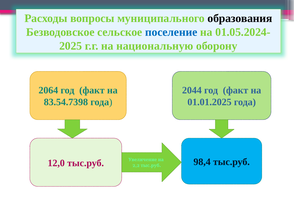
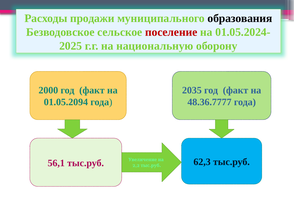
вопросы: вопросы -> продажи
поселение colour: blue -> red
2064: 2064 -> 2000
2044: 2044 -> 2035
83.54.7398: 83.54.7398 -> 01.05.2094
01.01.2025: 01.01.2025 -> 48.36.7777
12,0: 12,0 -> 56,1
98,4: 98,4 -> 62,3
